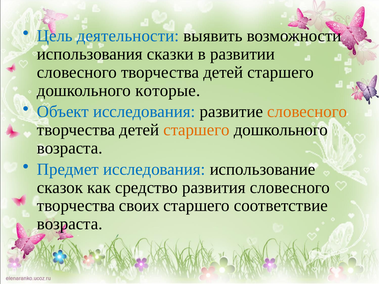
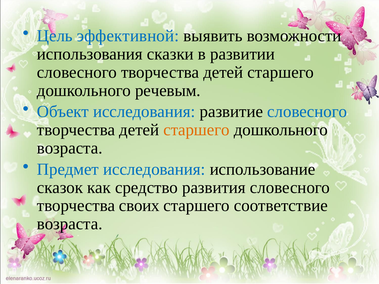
деятельности: деятельности -> эффективной
которые: которые -> речевым
словесного at (307, 112) colour: orange -> blue
